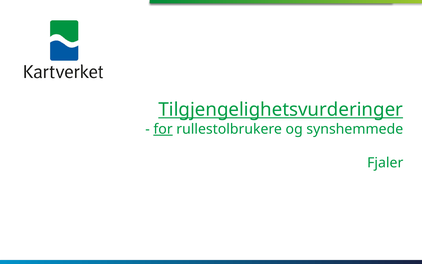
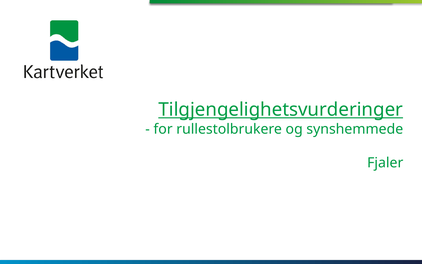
for underline: present -> none
